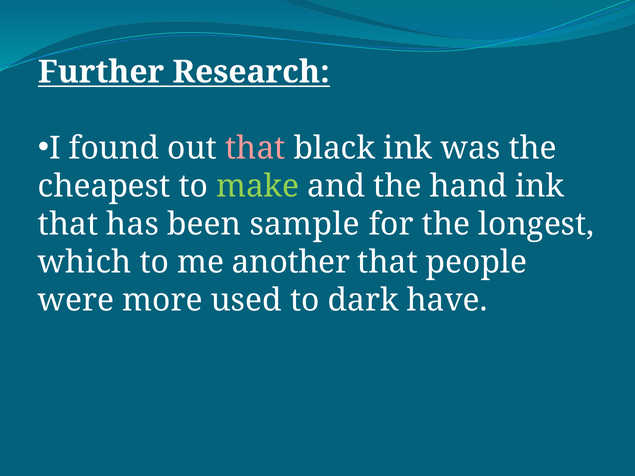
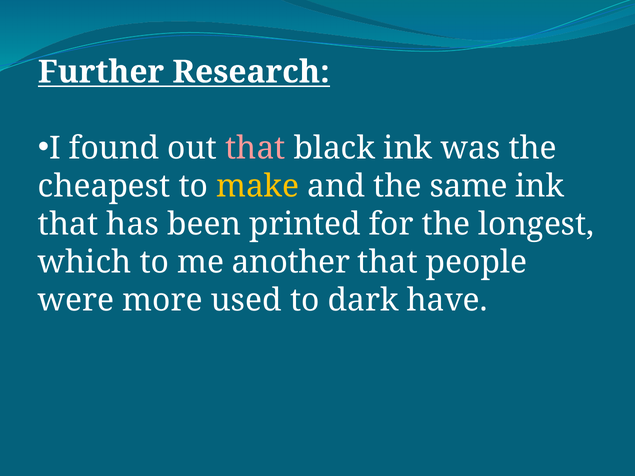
make colour: light green -> yellow
hand: hand -> same
sample: sample -> printed
